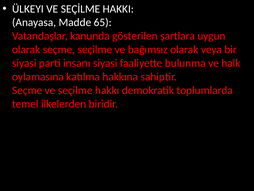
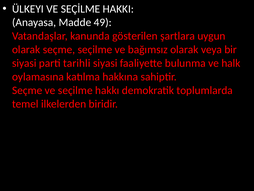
65: 65 -> 49
insanı: insanı -> tarihli
